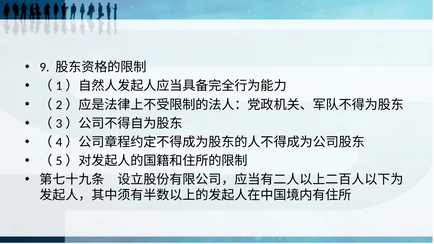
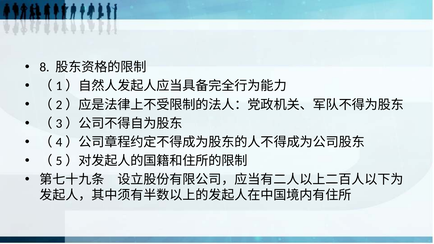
9: 9 -> 8
